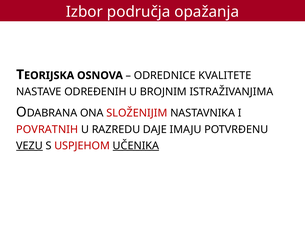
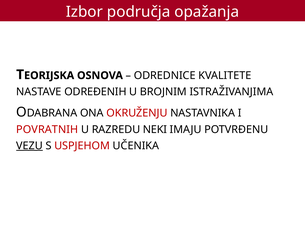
SLOŽENIJIM: SLOŽENIJIM -> OKRUŽENJU
DAJE: DAJE -> NEKI
UČENIKA underline: present -> none
